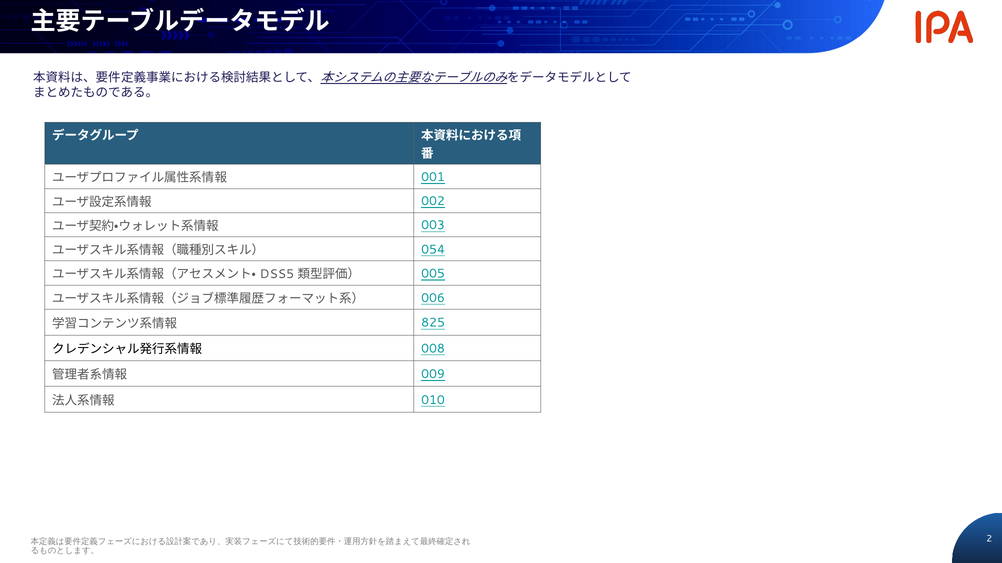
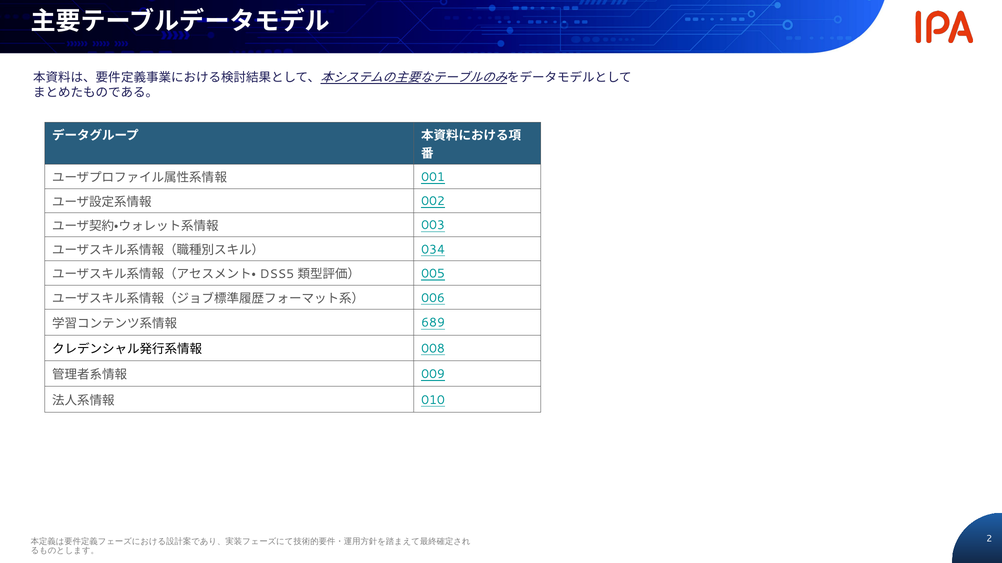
054: 054 -> 034
825: 825 -> 689
